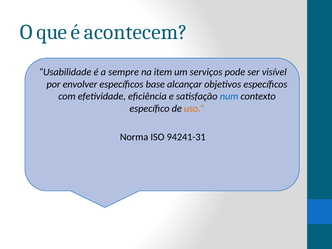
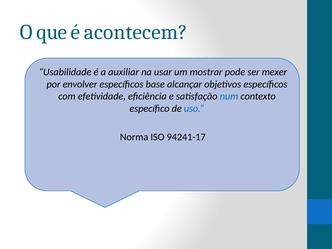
sempre: sempre -> auxiliar
item: item -> usar
serviços: serviços -> mostrar
visível: visível -> mexer
uso colour: orange -> blue
94241-31: 94241-31 -> 94241-17
